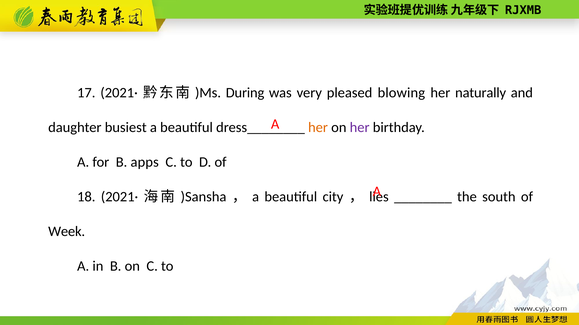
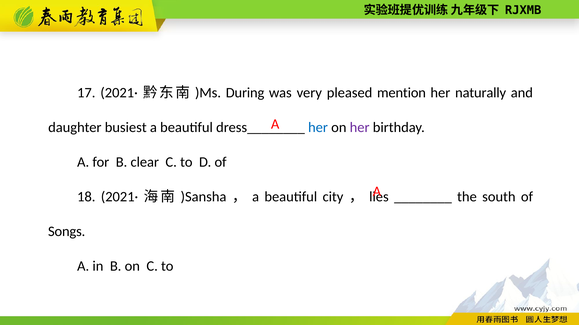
blowing: blowing -> mention
her at (318, 128) colour: orange -> blue
apps: apps -> clear
Week: Week -> Songs
